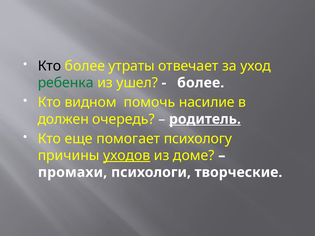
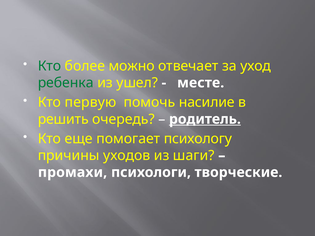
Кто at (49, 66) colour: black -> green
утраты: утраты -> можно
более at (201, 83): более -> месте
видном: видном -> первую
должен: должен -> решить
уходов underline: present -> none
доме: доме -> шаги
